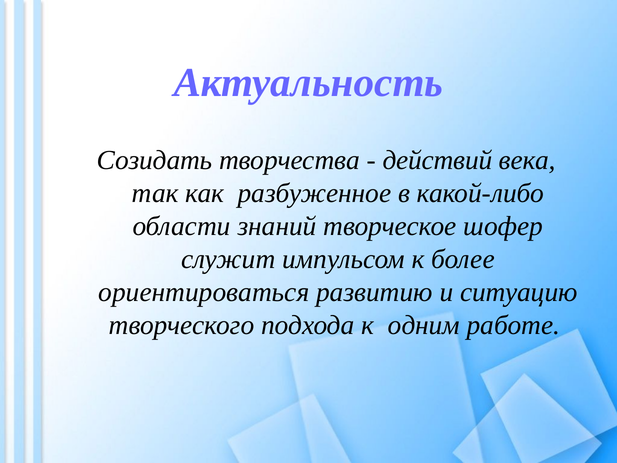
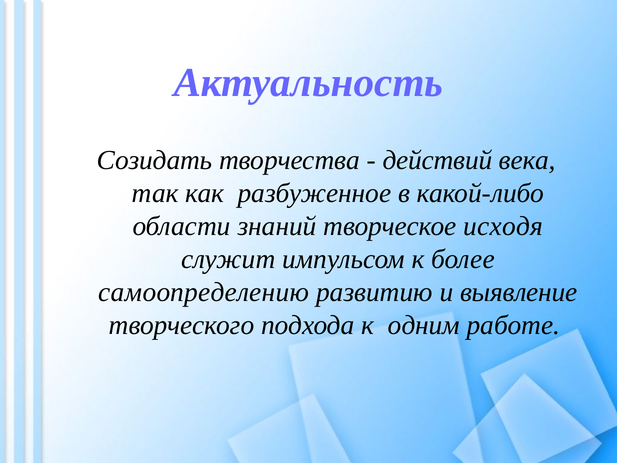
шофер: шофер -> исходя
ориентироваться: ориентироваться -> самоопределению
ситуацию: ситуацию -> выявление
